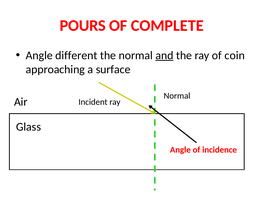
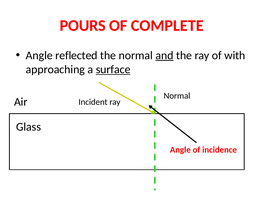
different: different -> reflected
coin: coin -> with
surface underline: none -> present
